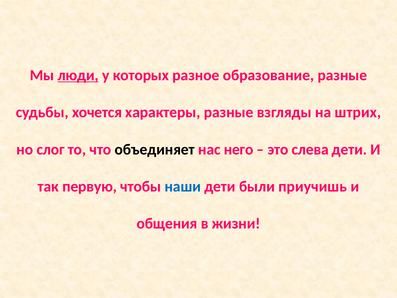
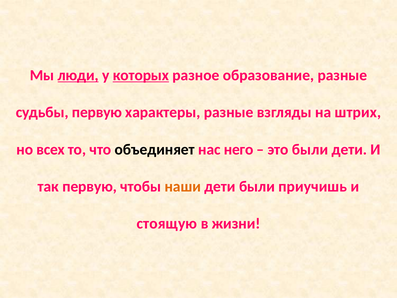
которых underline: none -> present
судьбы хочется: хочется -> первую
слог: слог -> всех
это слева: слева -> были
наши colour: blue -> orange
общения: общения -> стоящую
